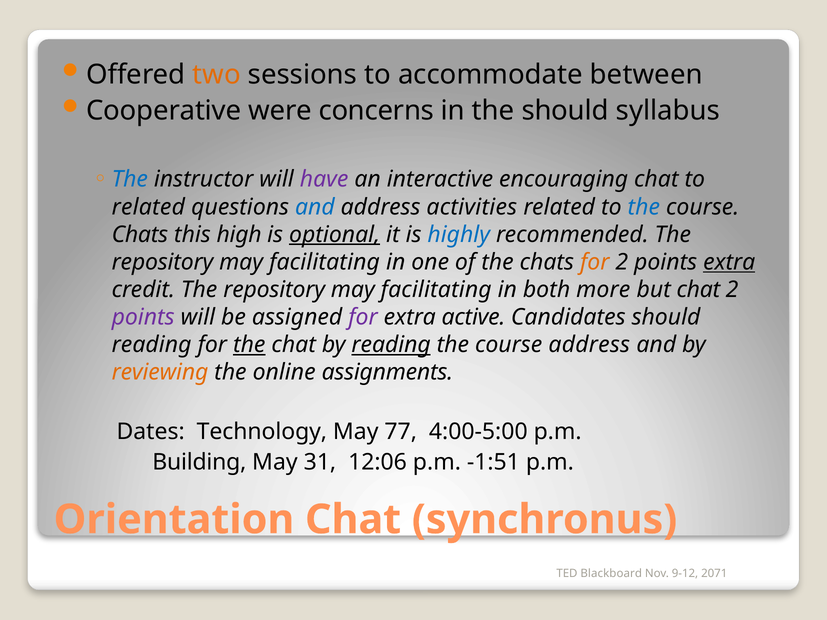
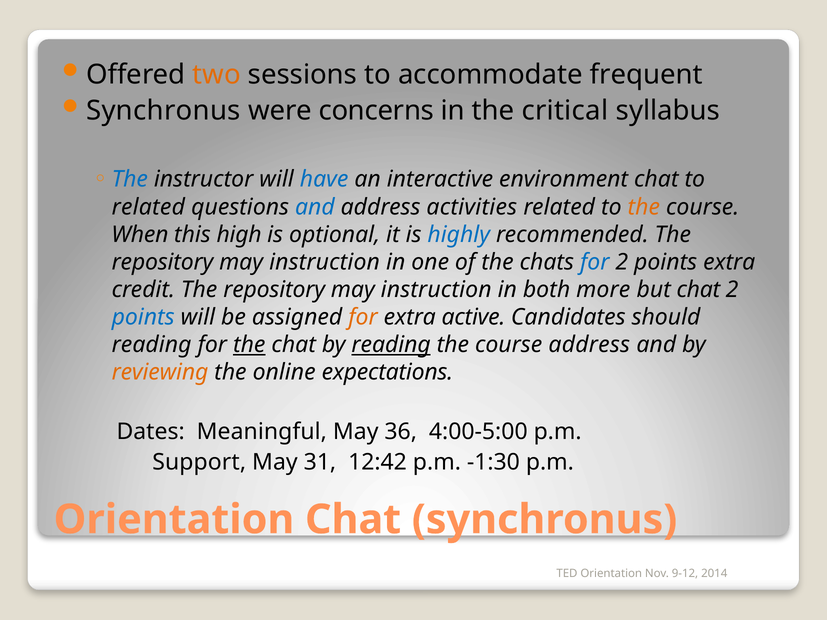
between: between -> frequent
Cooperative at (164, 111): Cooperative -> Synchronus
the should: should -> critical
have colour: purple -> blue
encouraging: encouraging -> environment
the at (644, 207) colour: blue -> orange
Chats at (140, 235): Chats -> When
optional underline: present -> none
facilitating at (325, 262): facilitating -> instruction
for at (595, 262) colour: orange -> blue
extra at (729, 262) underline: present -> none
facilitating at (436, 290): facilitating -> instruction
points at (143, 317) colour: purple -> blue
for at (363, 317) colour: purple -> orange
assignments: assignments -> expectations
Technology: Technology -> Meaningful
77: 77 -> 36
Building: Building -> Support
12:06: 12:06 -> 12:42
-1:51: -1:51 -> -1:30
TED Blackboard: Blackboard -> Orientation
2071: 2071 -> 2014
